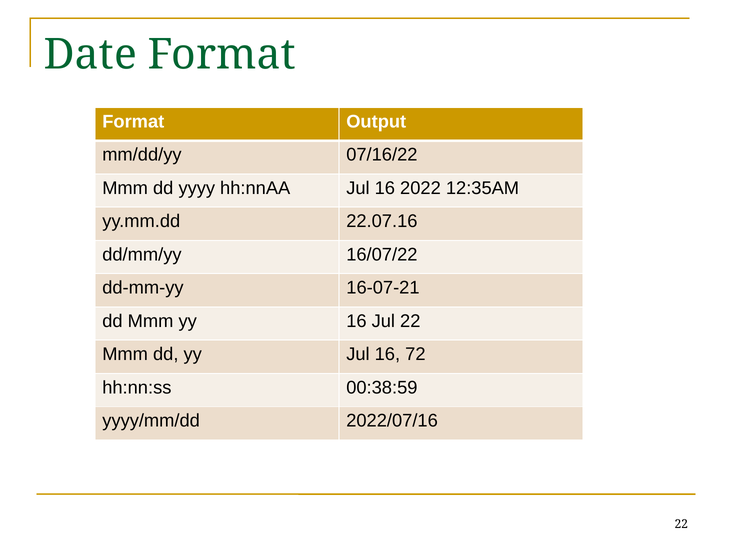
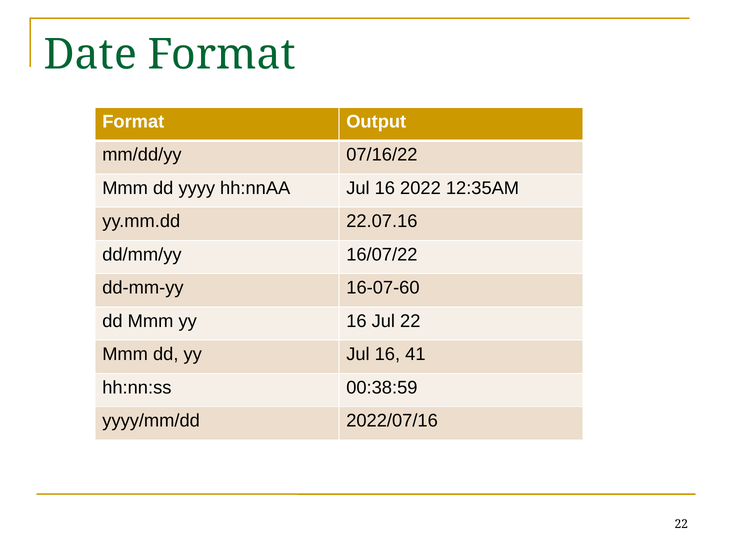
16-07-21: 16-07-21 -> 16-07-60
72: 72 -> 41
